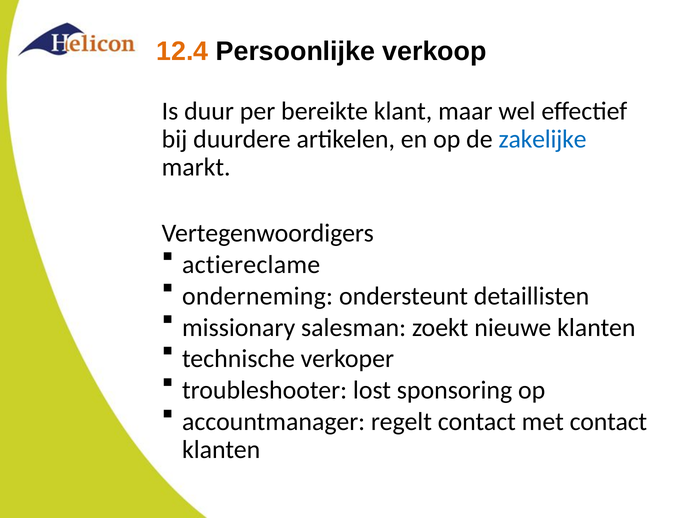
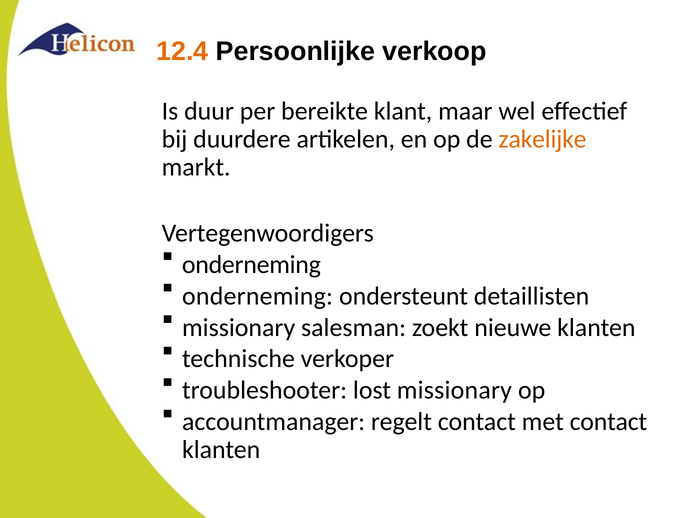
zakelijke colour: blue -> orange
actiereclame at (251, 264): actiereclame -> onderneming
lost sponsoring: sponsoring -> missionary
